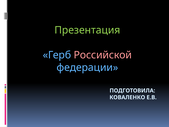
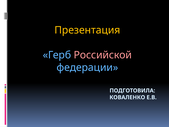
Презентация colour: light green -> yellow
